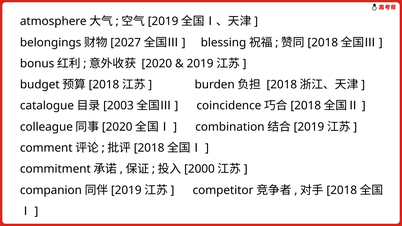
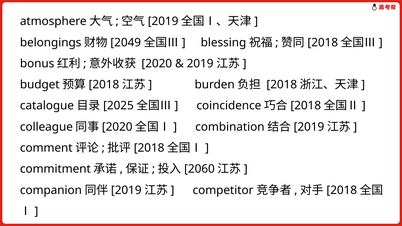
2027: 2027 -> 2049
2003: 2003 -> 2025
2000: 2000 -> 2060
